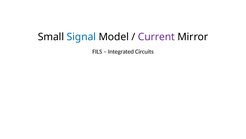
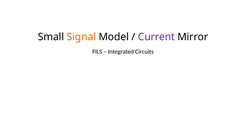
Signal colour: blue -> orange
